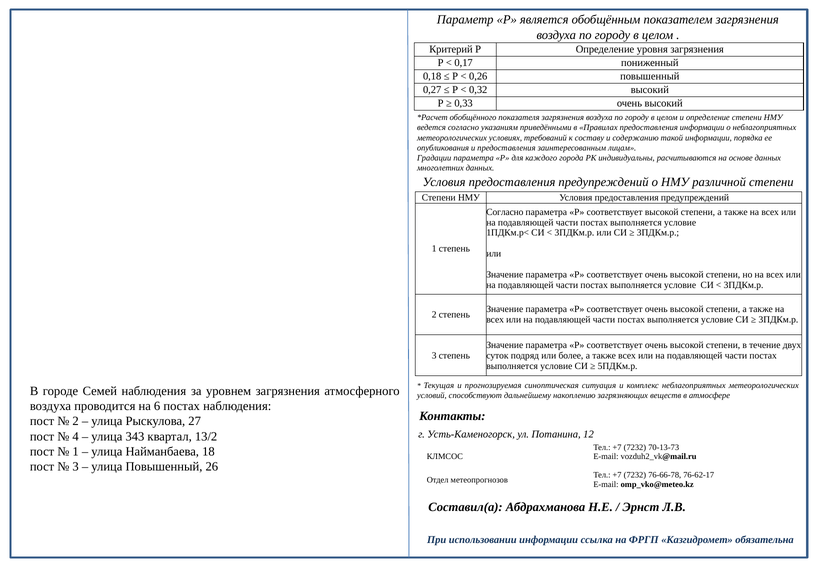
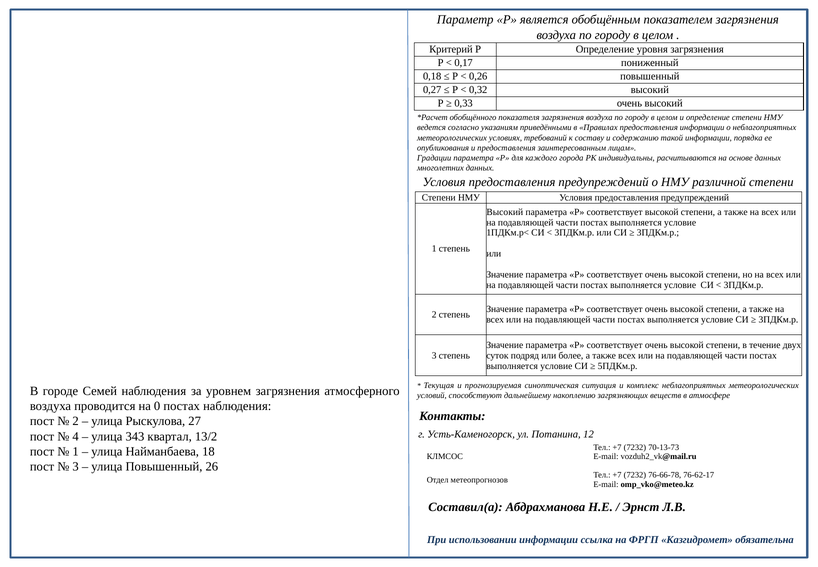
Согласно at (505, 212): Согласно -> Высокий
6: 6 -> 0
